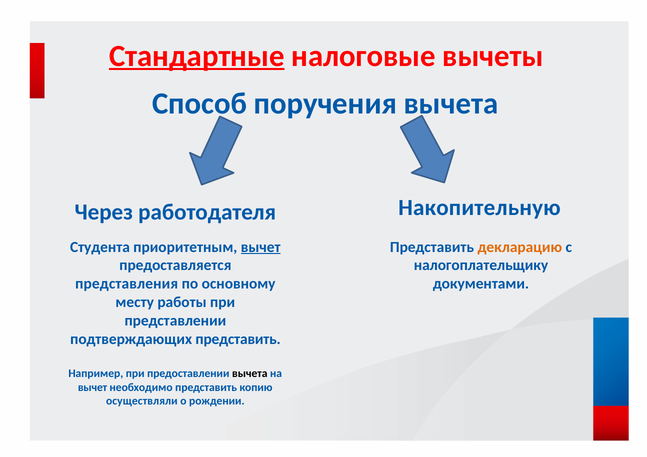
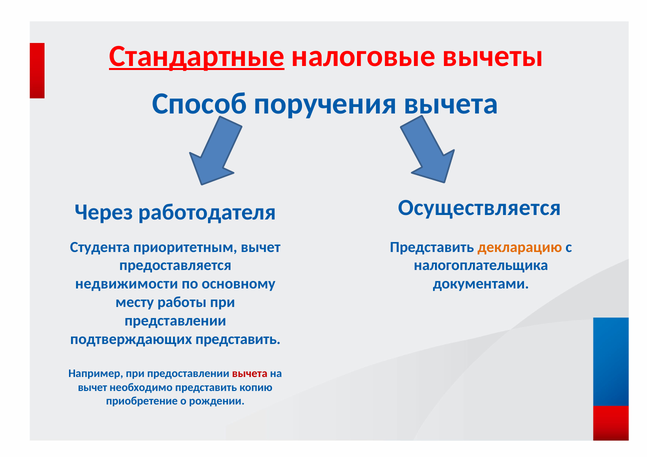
Накопительную: Накопительную -> Осуществляется
вычет at (261, 247) underline: present -> none
налогоплательщику: налогоплательщику -> налогоплательщика
представления: представления -> недвижимости
вычета at (250, 374) colour: black -> red
осуществляли: осуществляли -> приобретение
